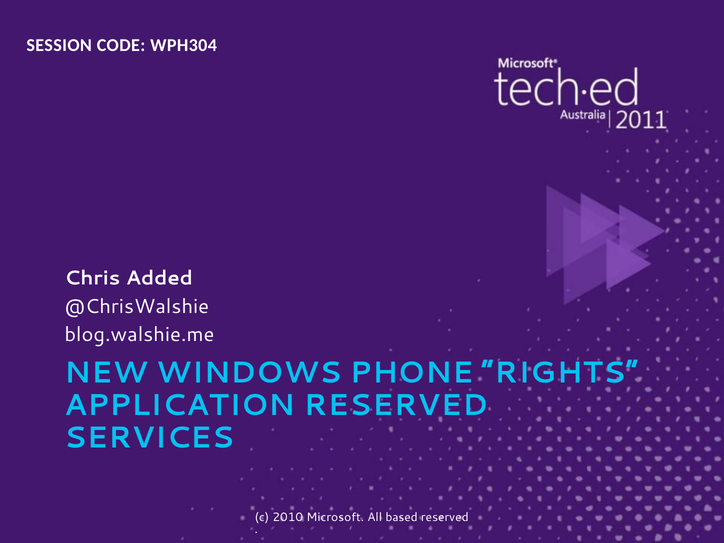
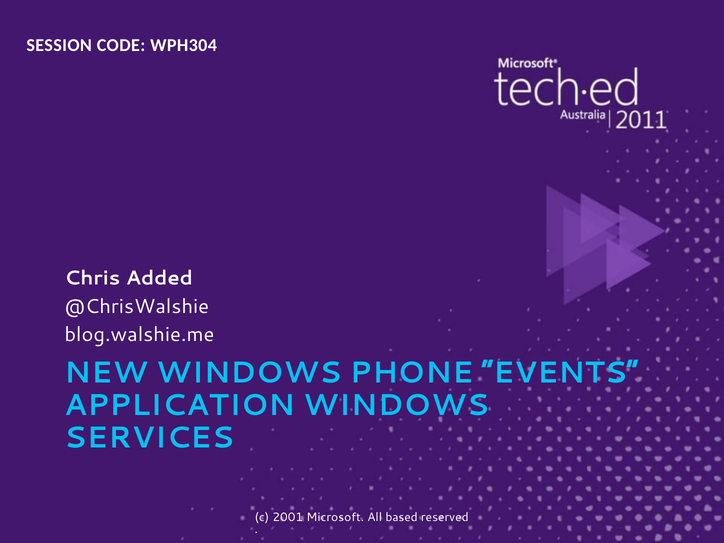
RIGHTS: RIGHTS -> EVENTS
APPLICATION RESERVED: RESERVED -> WINDOWS
2010: 2010 -> 2001
